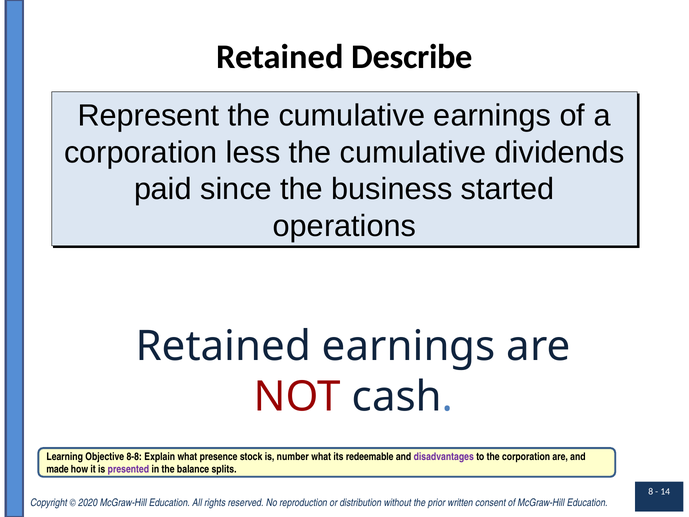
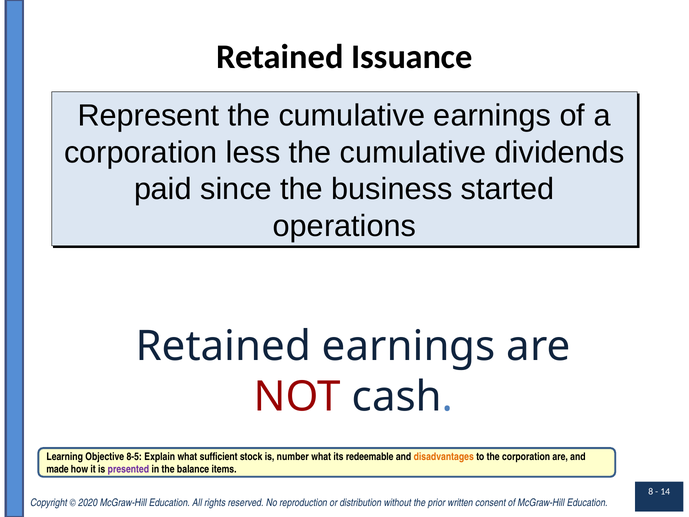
Describe: Describe -> Issuance
8-8: 8-8 -> 8-5
presence: presence -> sufficient
disadvantages colour: purple -> orange
splits: splits -> items
